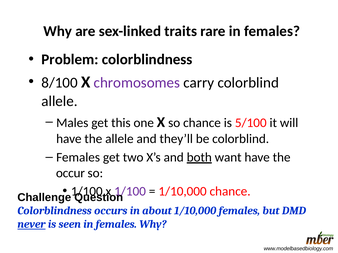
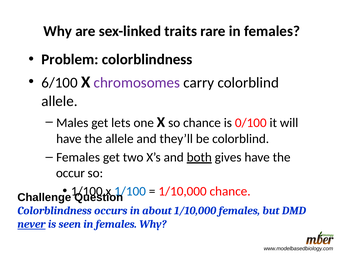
8/100: 8/100 -> 6/100
this: this -> lets
5/100: 5/100 -> 0/100
want: want -> gives
1/100 at (130, 192) colour: purple -> blue
